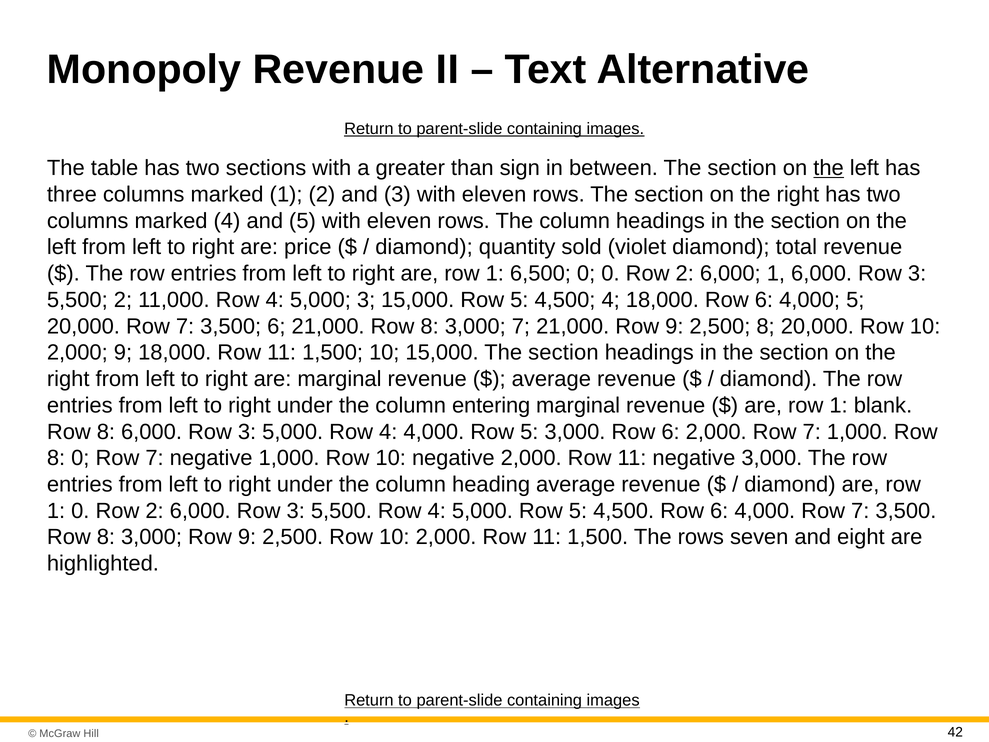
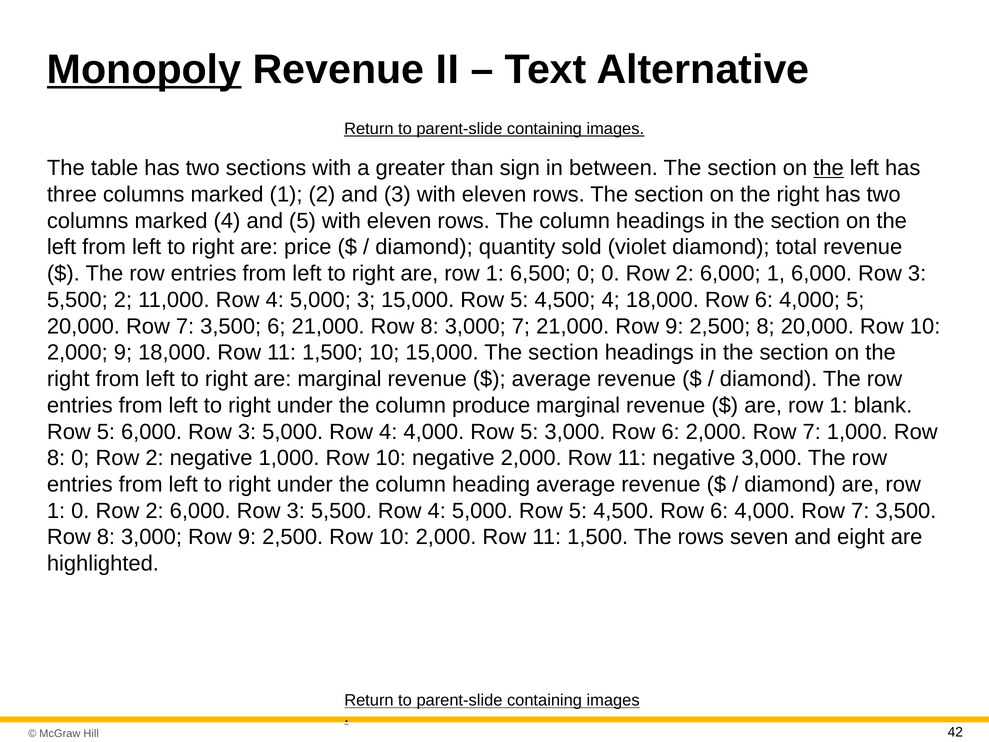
Monopoly underline: none -> present
entering: entering -> produce
8 at (106, 432): 8 -> 5
8 0 Row 7: 7 -> 2
